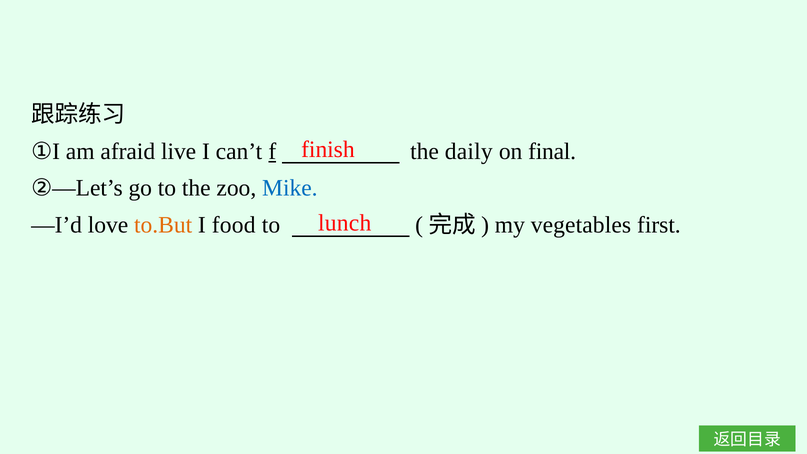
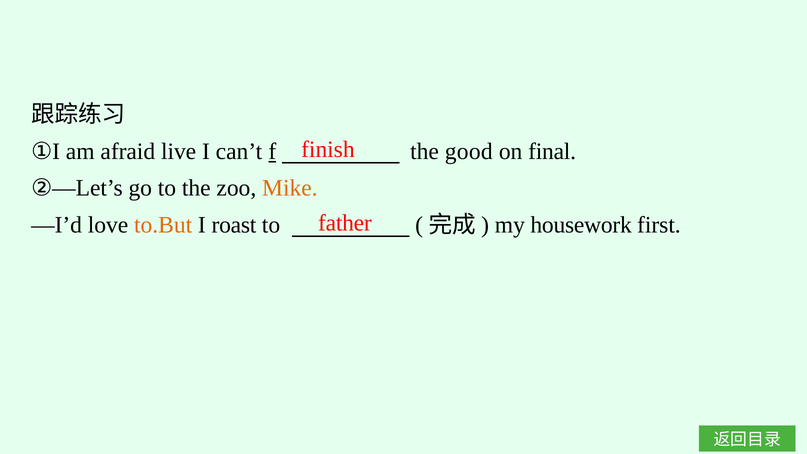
daily: daily -> good
Mike colour: blue -> orange
lunch: lunch -> father
food: food -> roast
vegetables: vegetables -> housework
